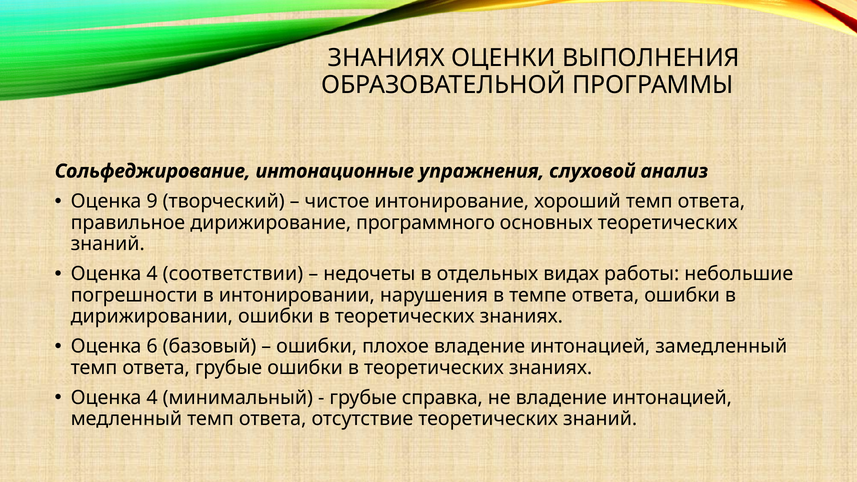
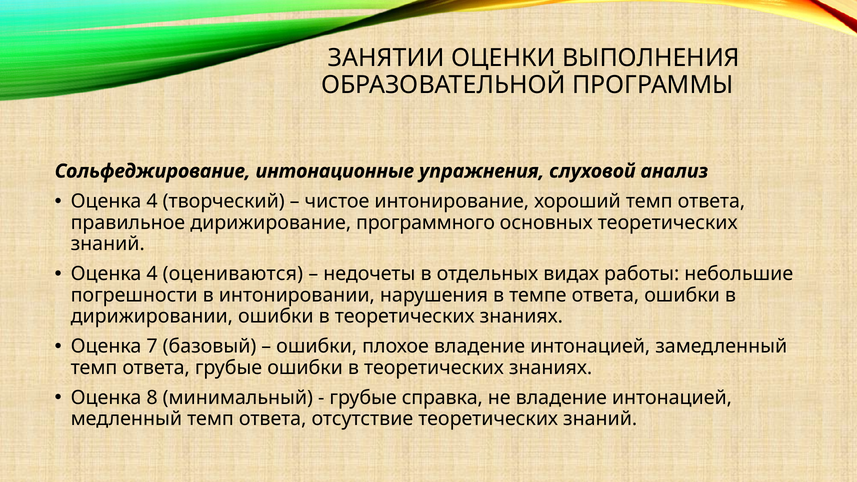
ЗНАНИЯХ at (386, 58): ЗНАНИЯХ -> ЗАНЯТИИ
9 at (152, 201): 9 -> 4
соответствии: соответствии -> оцениваются
6: 6 -> 7
4 at (152, 398): 4 -> 8
